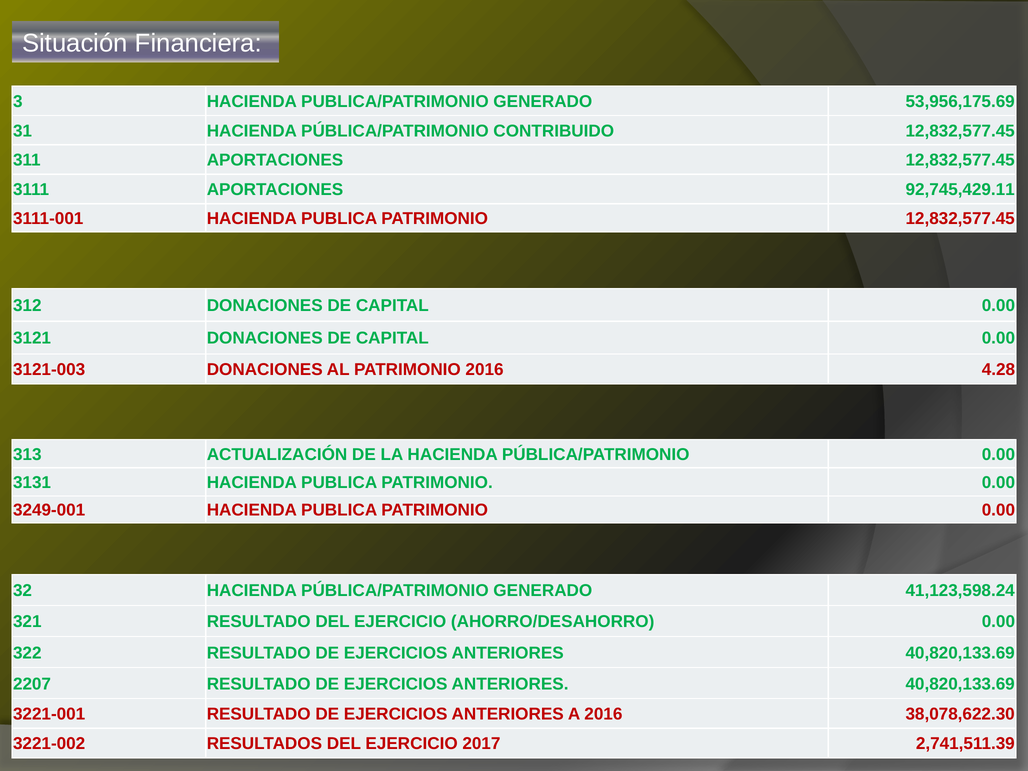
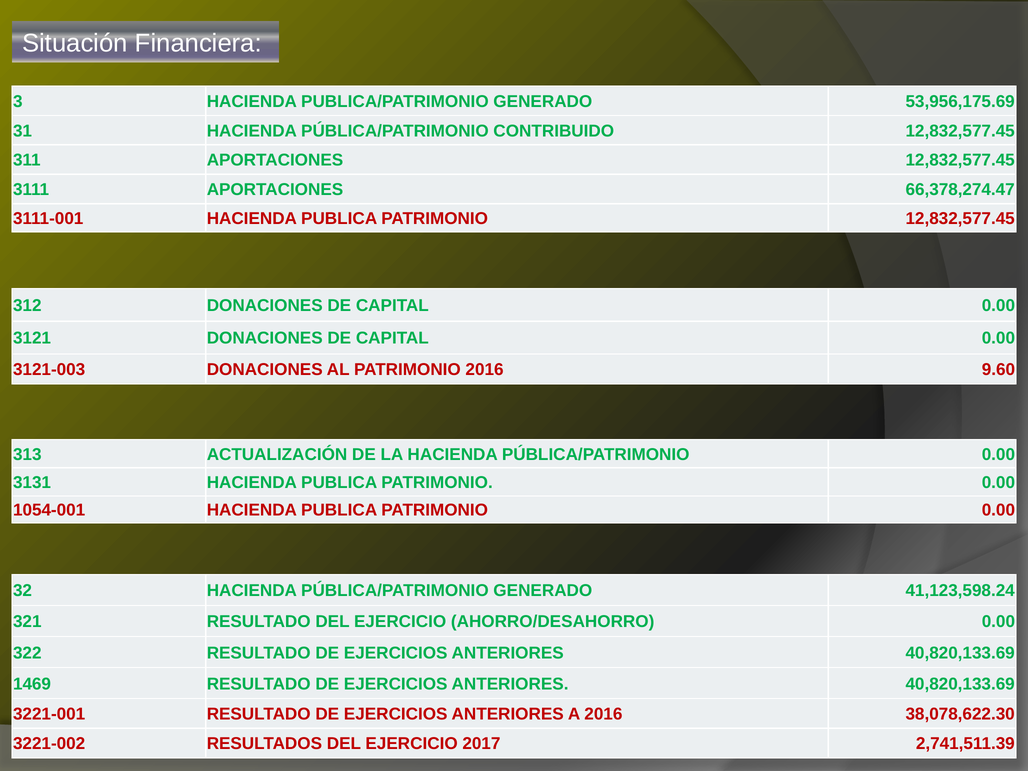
92,745,429.11: 92,745,429.11 -> 66,378,274.47
4.28: 4.28 -> 9.60
3249-001: 3249-001 -> 1054-001
2207: 2207 -> 1469
